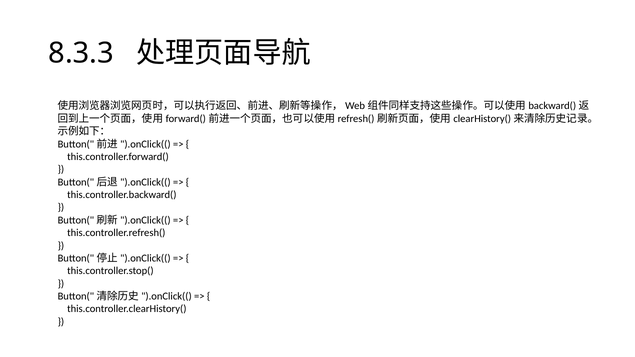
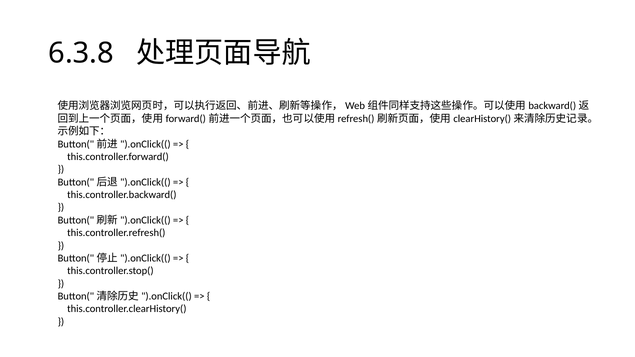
8.3.3: 8.3.3 -> 6.3.8
